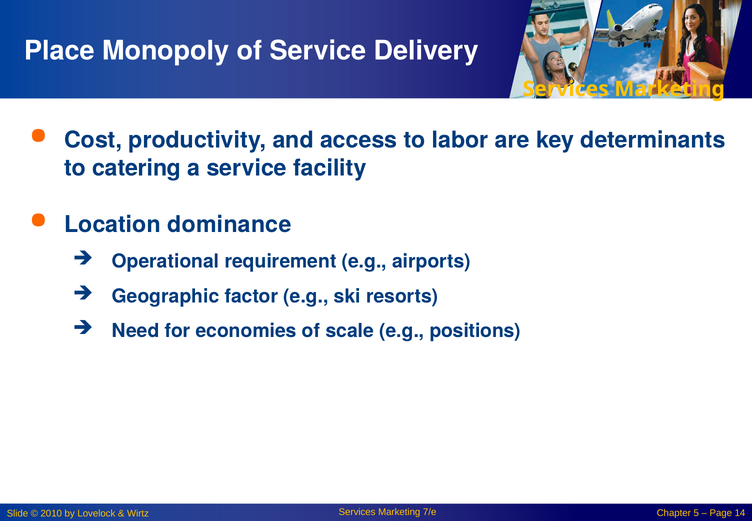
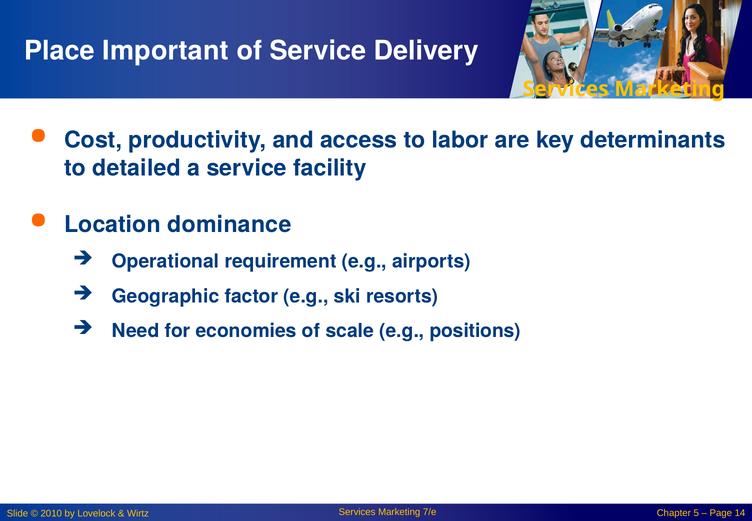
Monopoly: Monopoly -> Important
catering: catering -> detailed
